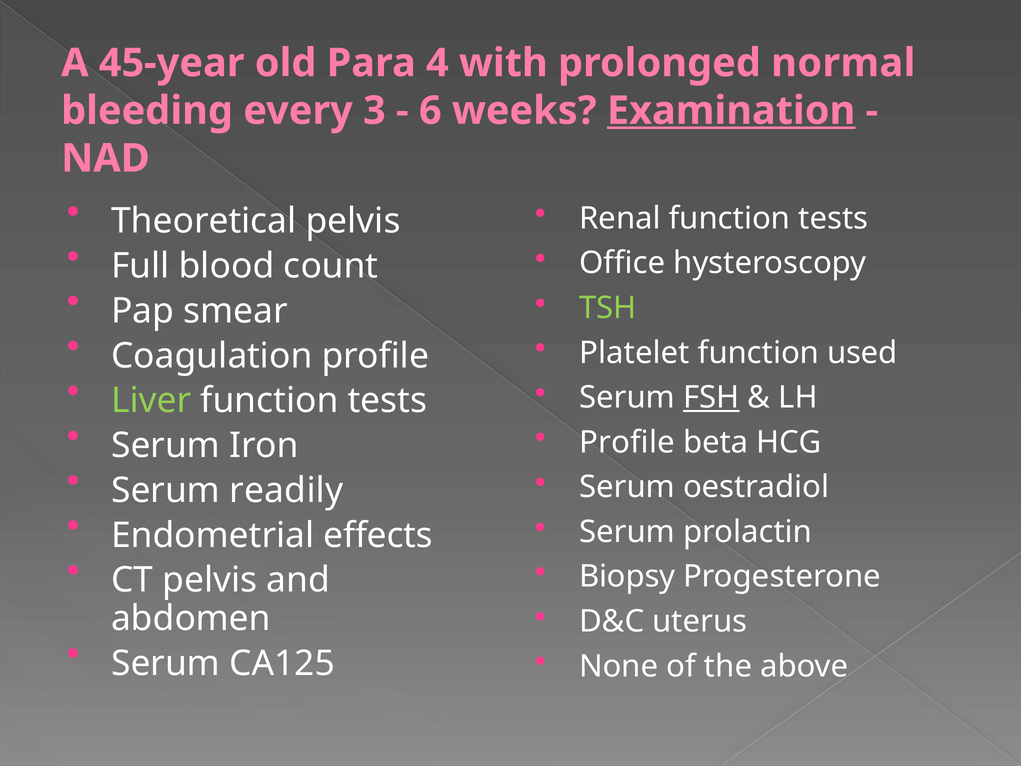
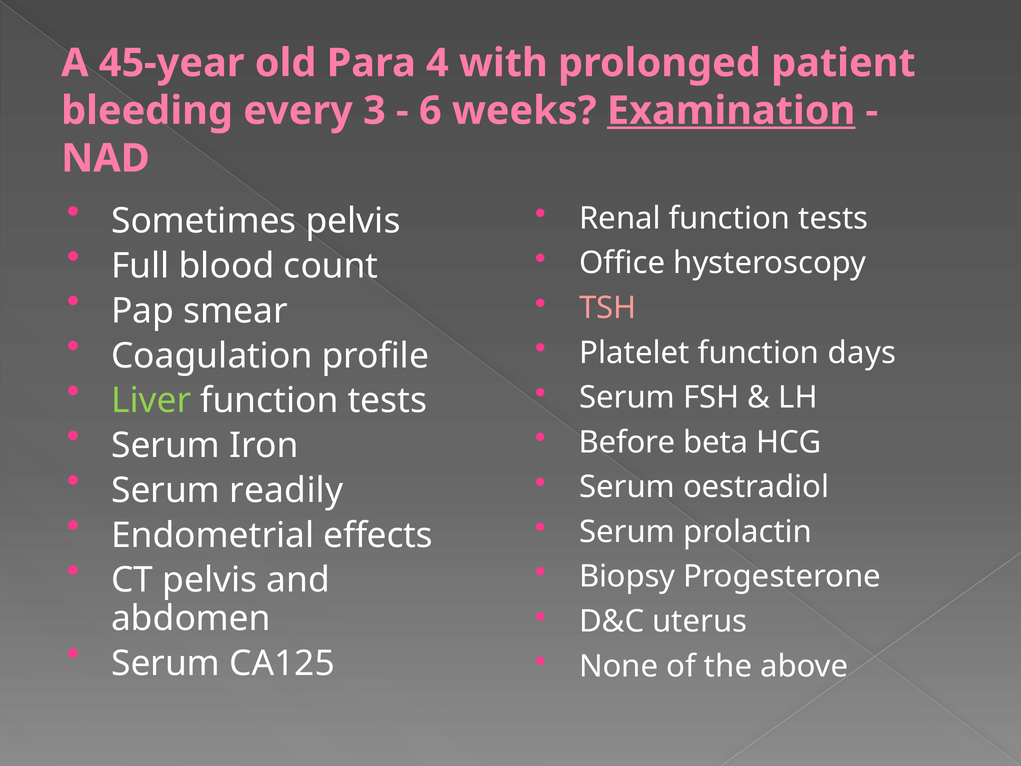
normal: normal -> patient
Theoretical: Theoretical -> Sometimes
TSH colour: light green -> pink
used: used -> days
FSH underline: present -> none
Profile at (627, 442): Profile -> Before
